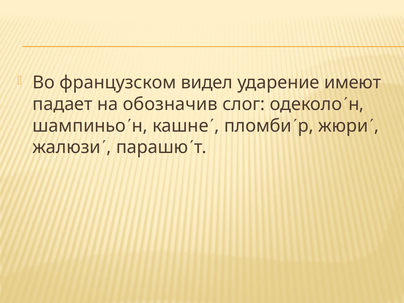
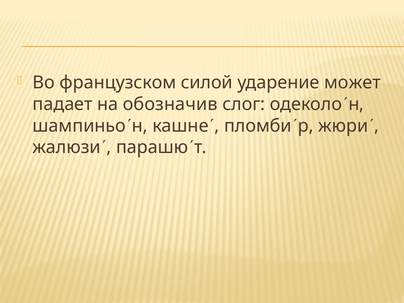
видел: видел -> силой
имеют: имеют -> может
